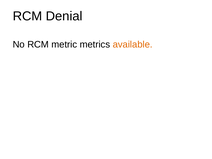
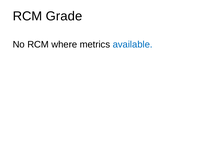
Denial: Denial -> Grade
metric: metric -> where
available colour: orange -> blue
